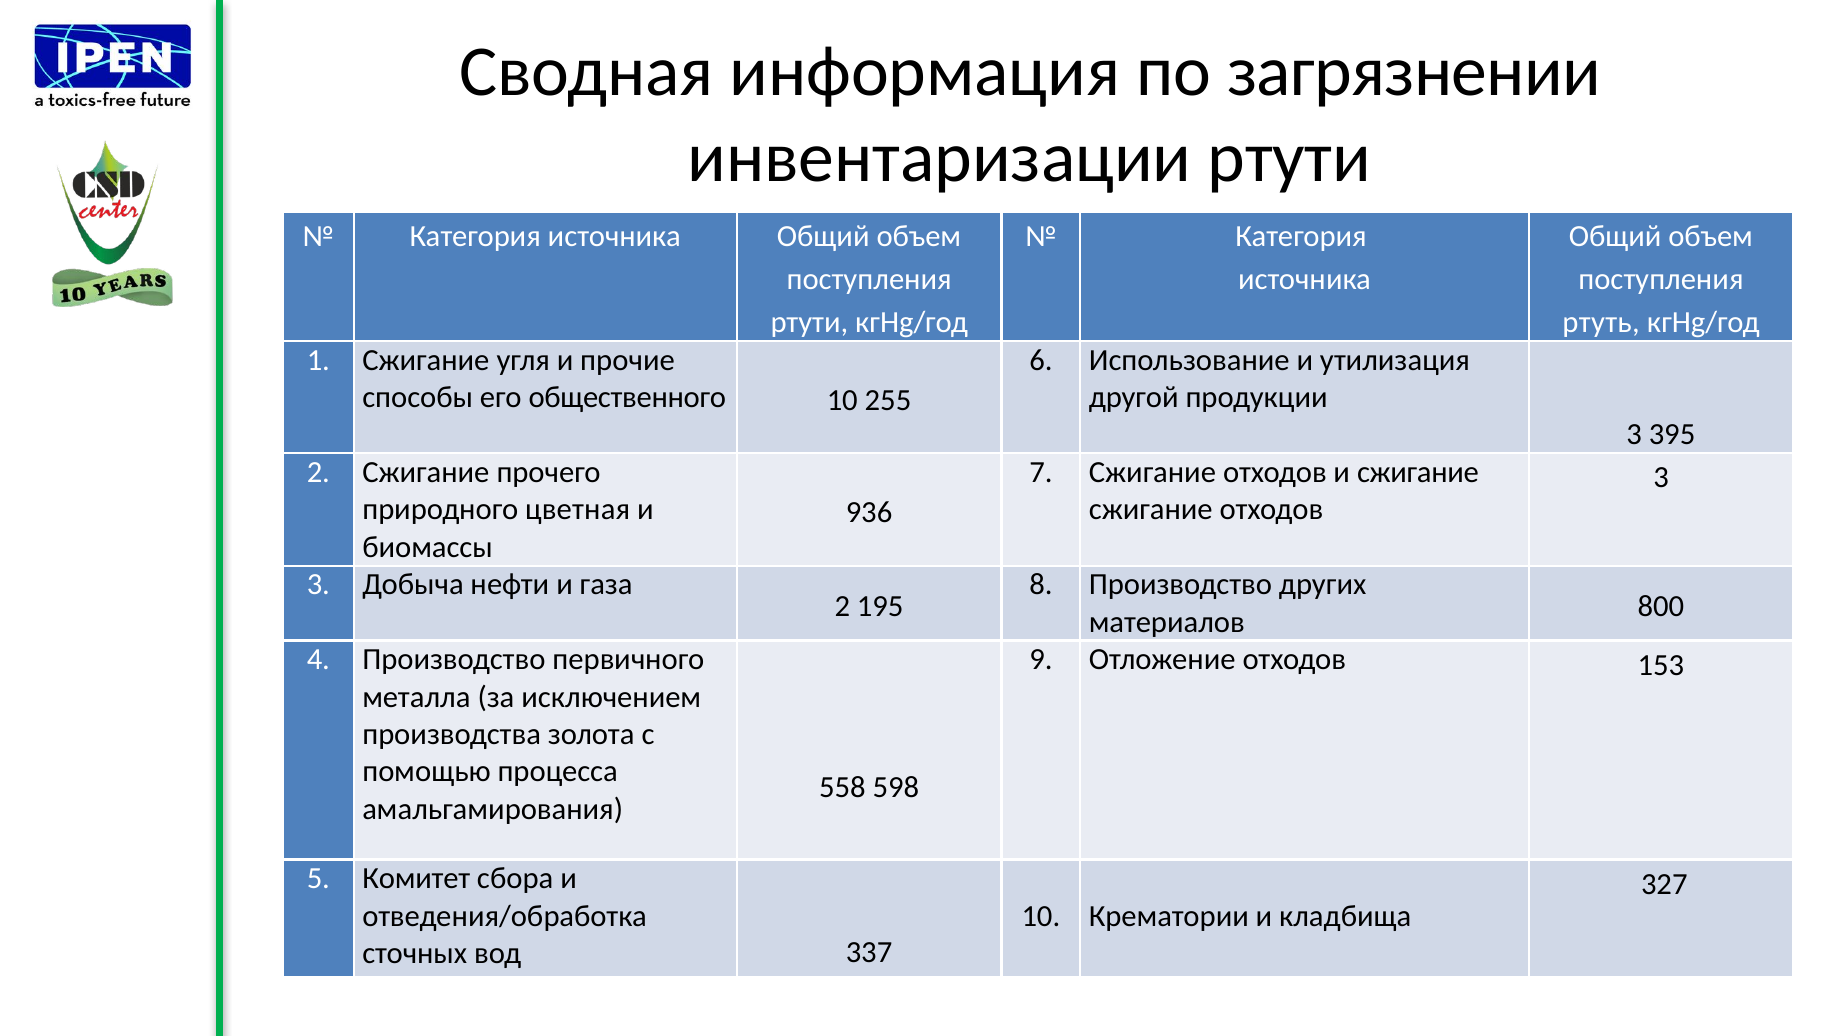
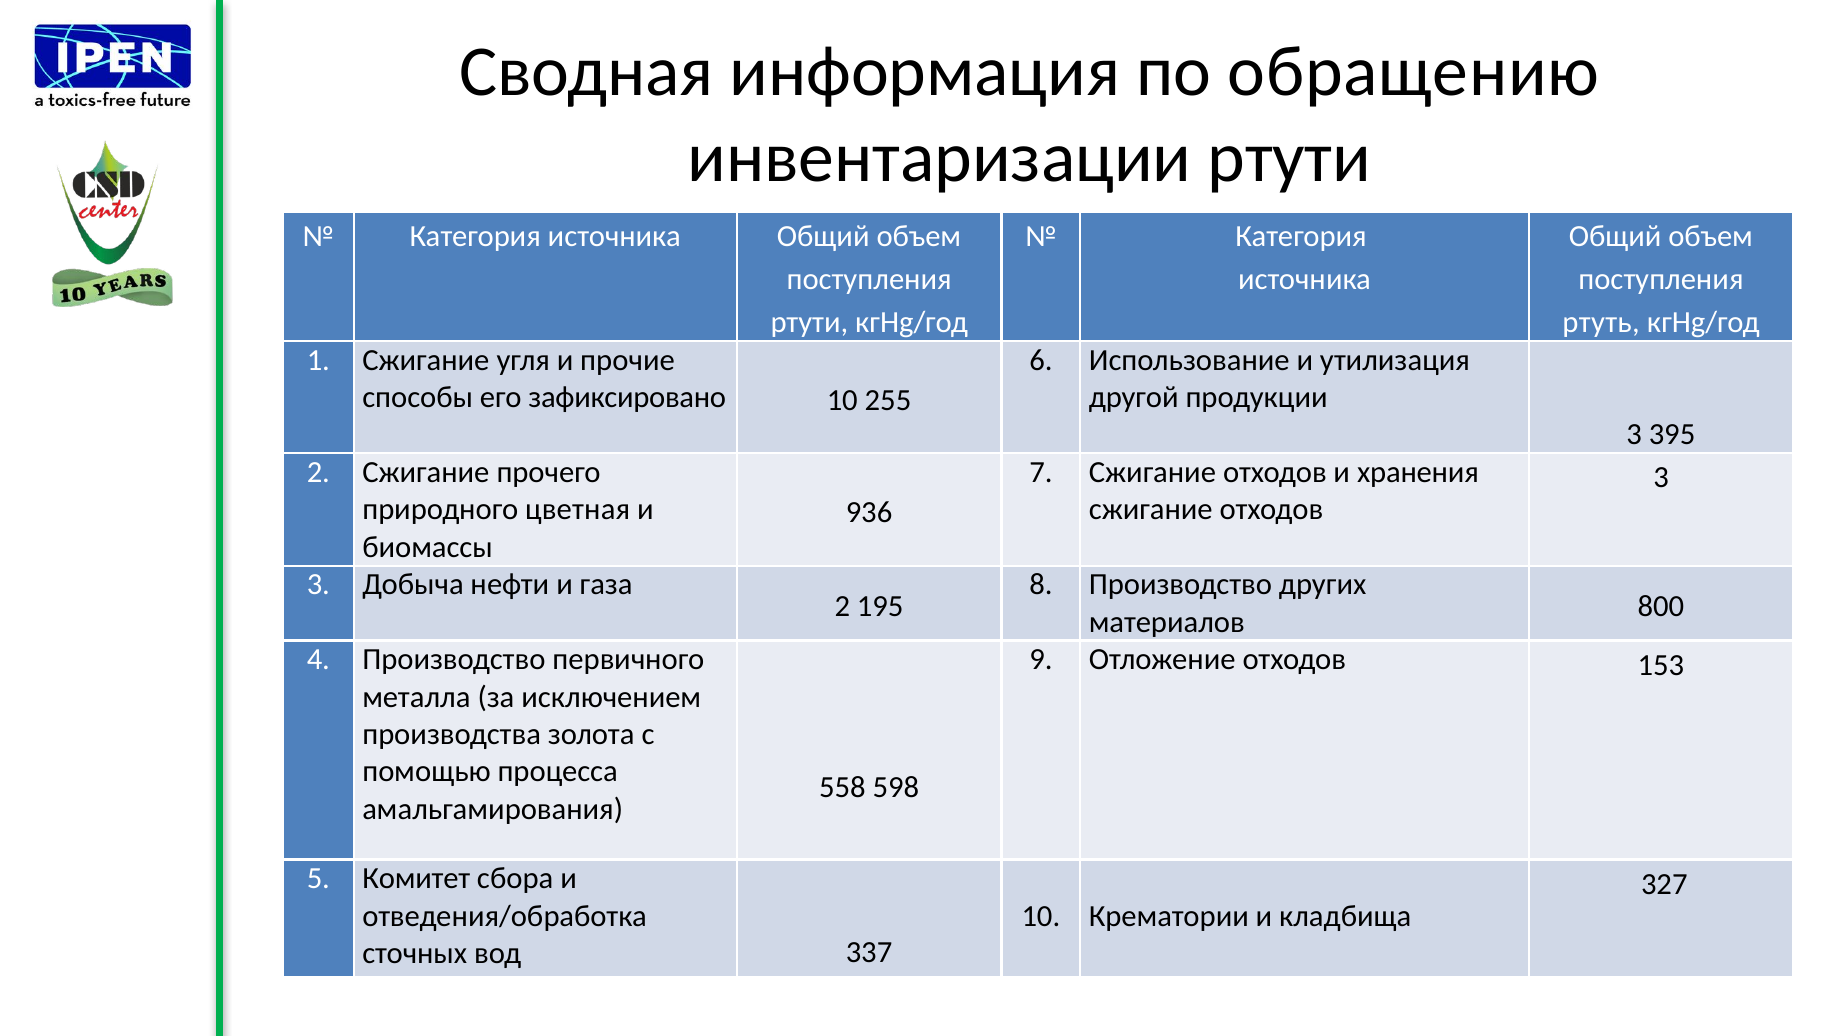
загрязнении: загрязнении -> обращению
общественного: общественного -> зафиксировано
и сжигание: сжигание -> хранения
